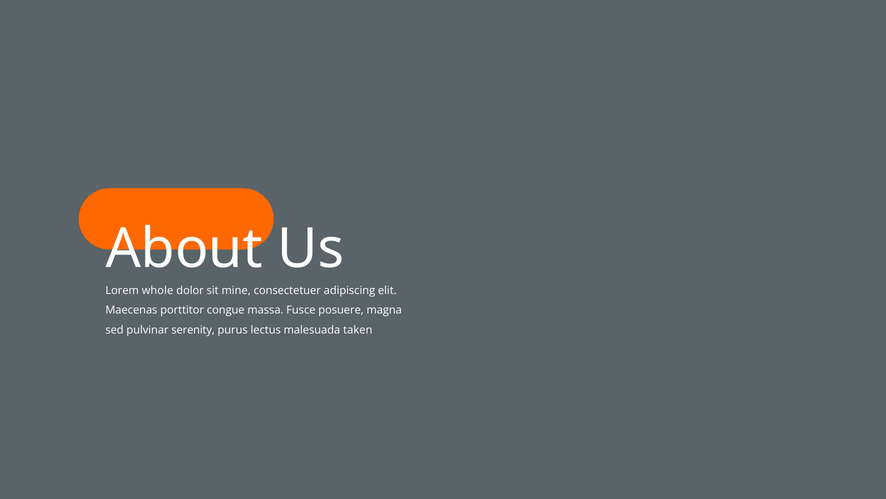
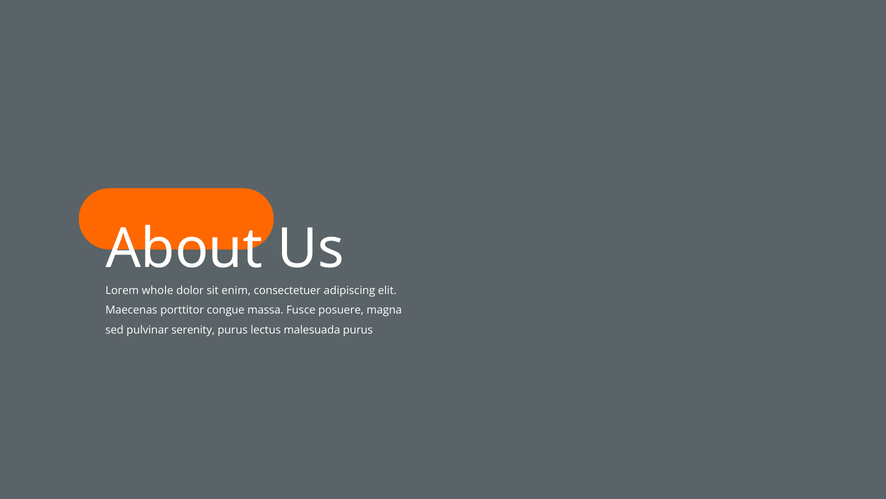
mine: mine -> enim
malesuada taken: taken -> purus
